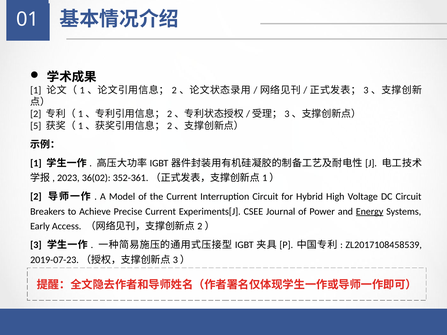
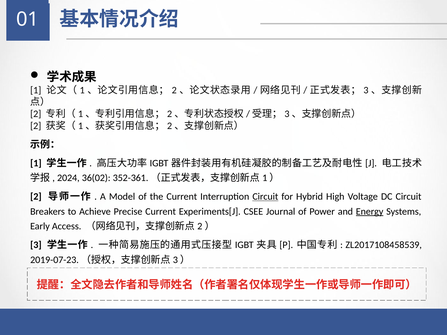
5 at (36, 126): 5 -> 2
2023: 2023 -> 2024
Circuit at (265, 197) underline: none -> present
